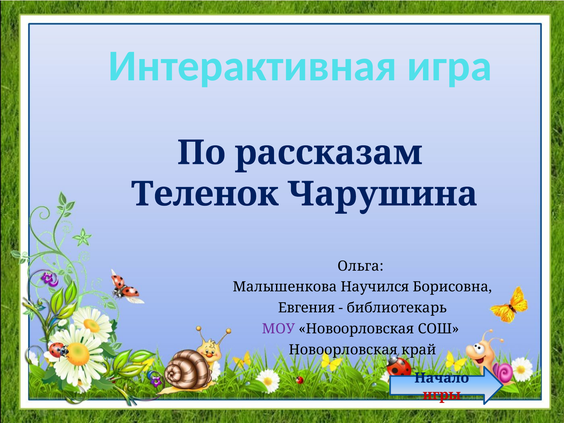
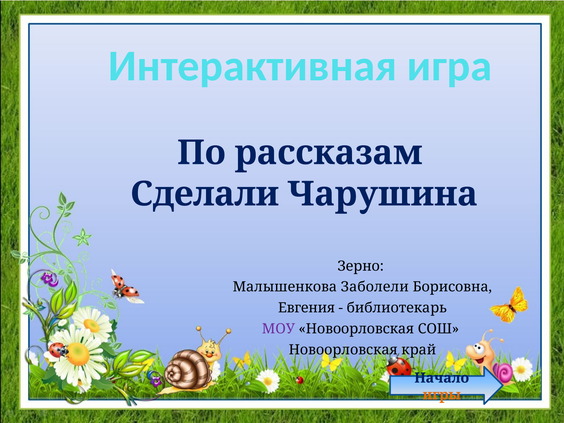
Теленок: Теленок -> Сделали
Ольга: Ольга -> Зерно
Научился: Научился -> Заболели
игры colour: red -> orange
